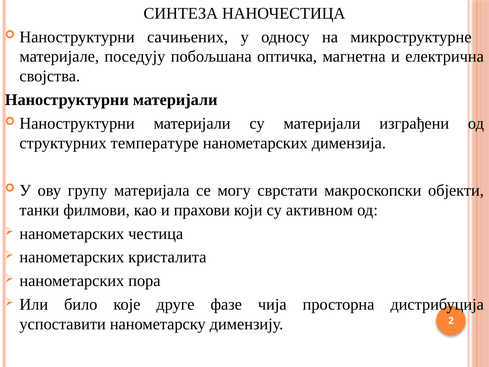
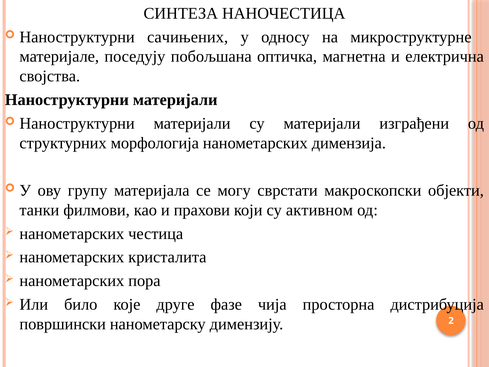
температуре: температуре -> морфологија
успоставити: успоставити -> површински
